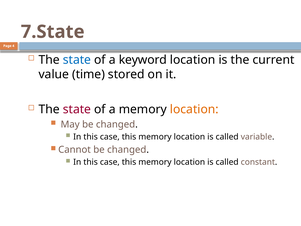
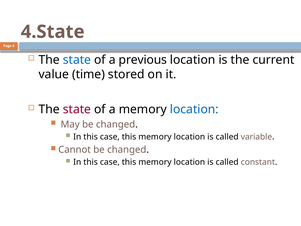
7.State: 7.State -> 4.State
keyword: keyword -> previous
location at (194, 109) colour: orange -> blue
